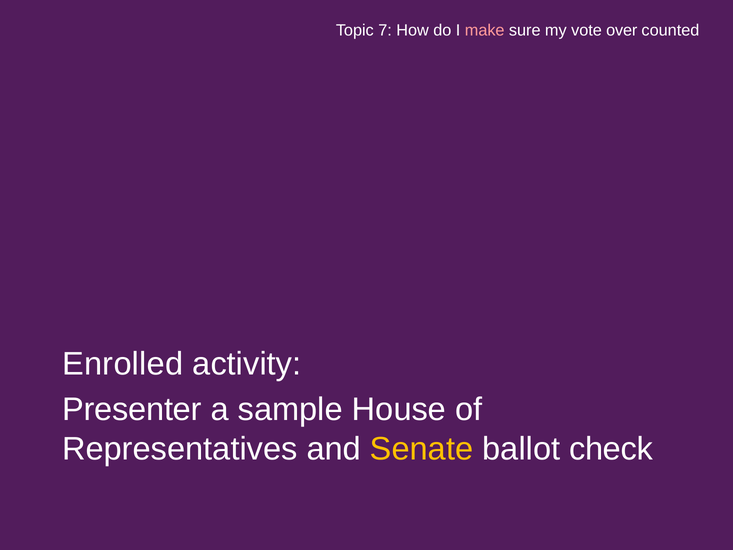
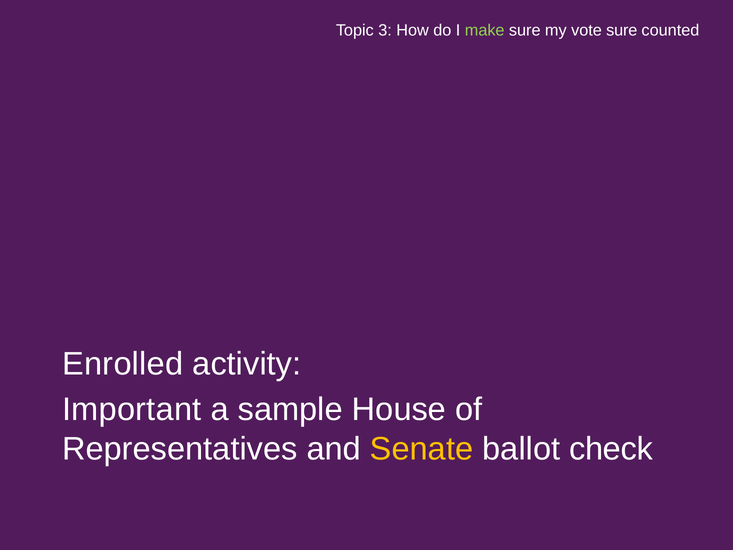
7: 7 -> 3
make colour: pink -> light green
vote over: over -> sure
Presenter: Presenter -> Important
